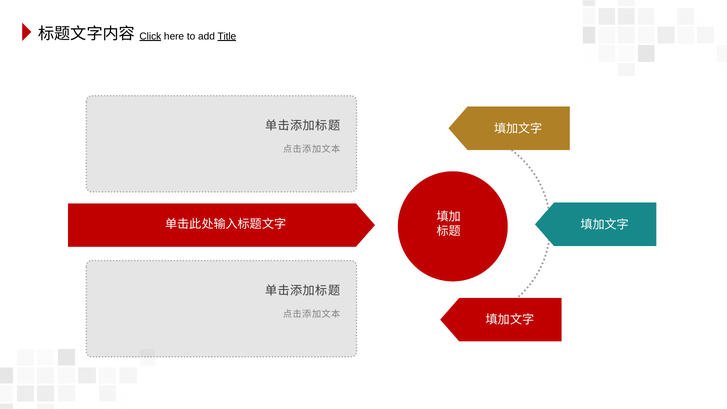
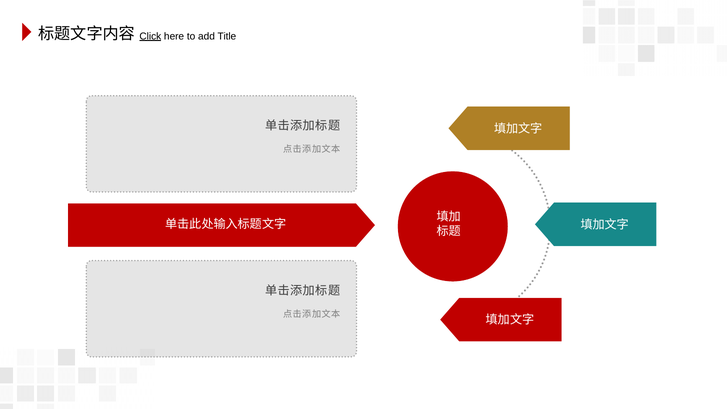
Title underline: present -> none
